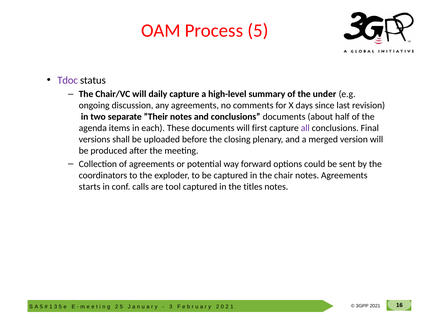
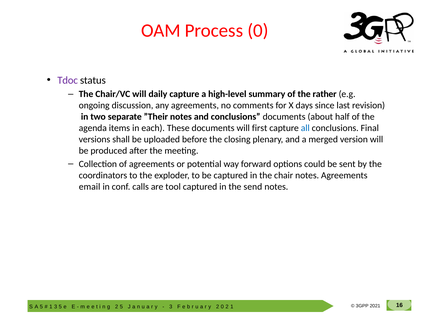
Process 5: 5 -> 0
under: under -> rather
all colour: purple -> blue
starts: starts -> email
titles: titles -> send
